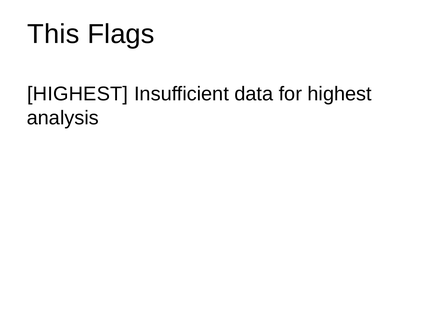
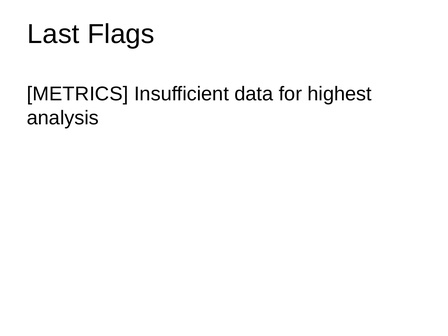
This: This -> Last
HIGHEST at (78, 94): HIGHEST -> METRICS
